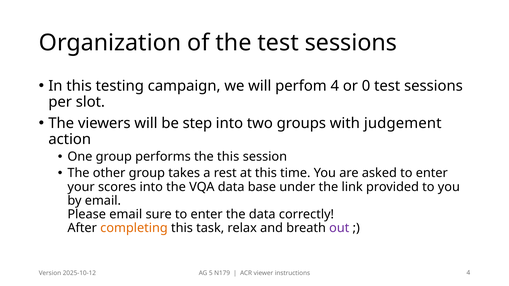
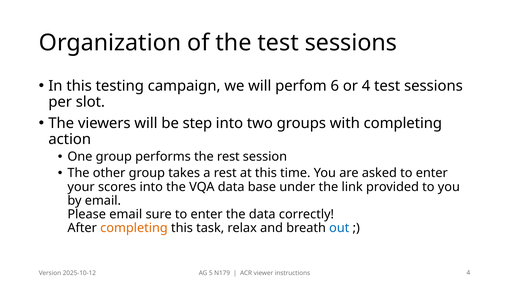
perfom 4: 4 -> 6
or 0: 0 -> 4
with judgement: judgement -> completing
the this: this -> rest
out colour: purple -> blue
